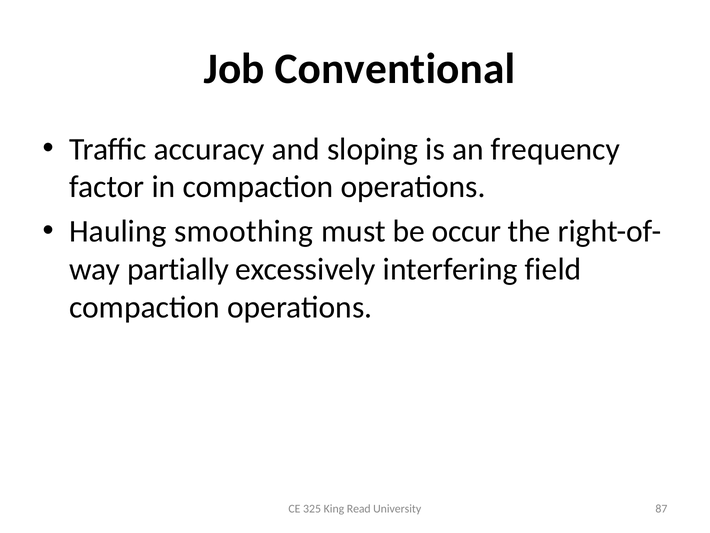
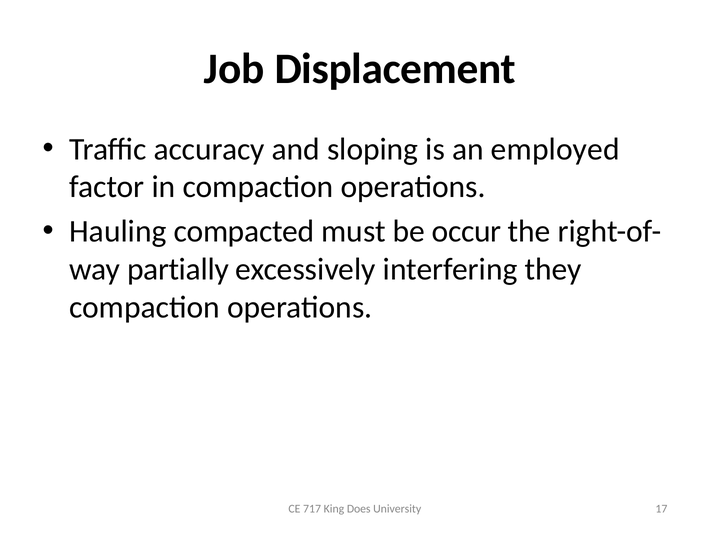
Conventional: Conventional -> Displacement
frequency: frequency -> employed
smoothing: smoothing -> compacted
field: field -> they
325: 325 -> 717
Read: Read -> Does
87: 87 -> 17
